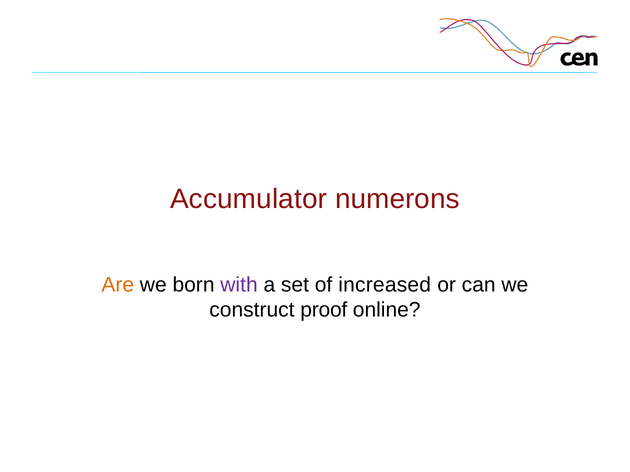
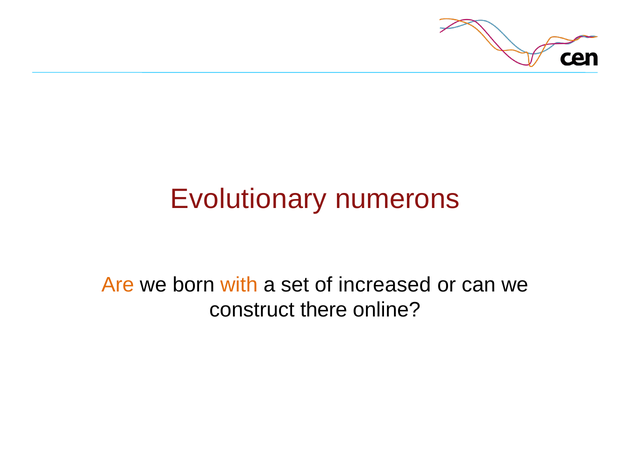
Accumulator: Accumulator -> Evolutionary
with colour: purple -> orange
proof: proof -> there
